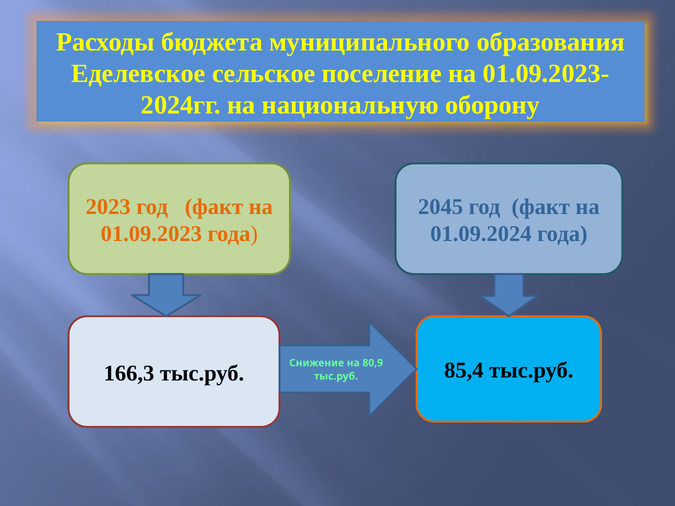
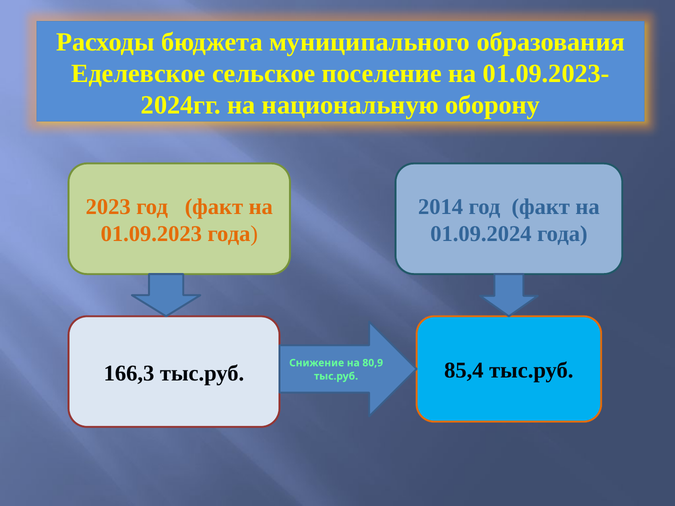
2045: 2045 -> 2014
